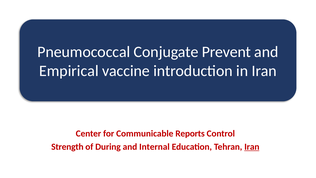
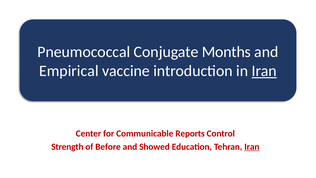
Prevent: Prevent -> Months
Iran at (264, 71) underline: none -> present
During: During -> Before
Internal: Internal -> Showed
